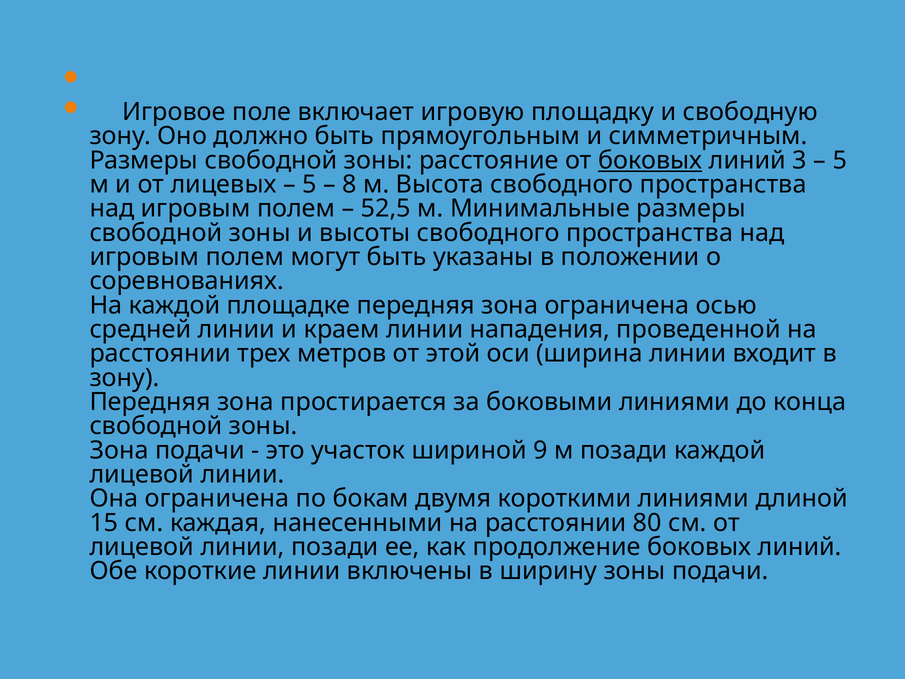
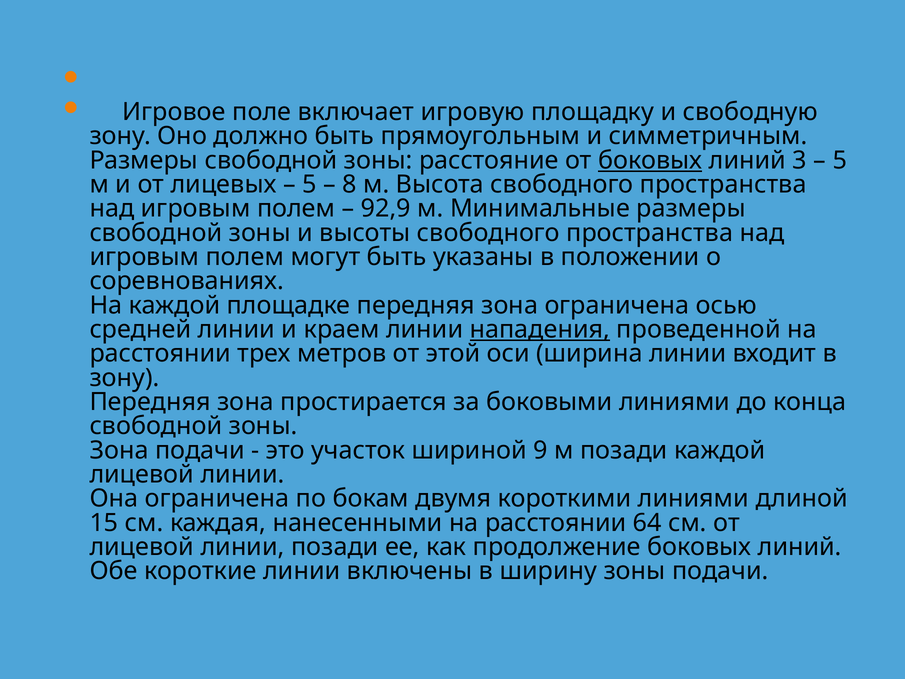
52,5: 52,5 -> 92,9
нападения underline: none -> present
80: 80 -> 64
